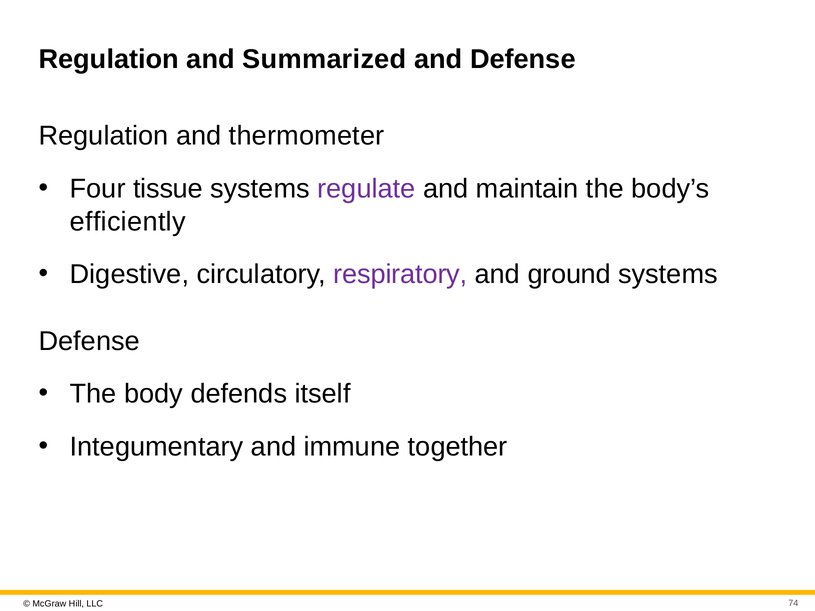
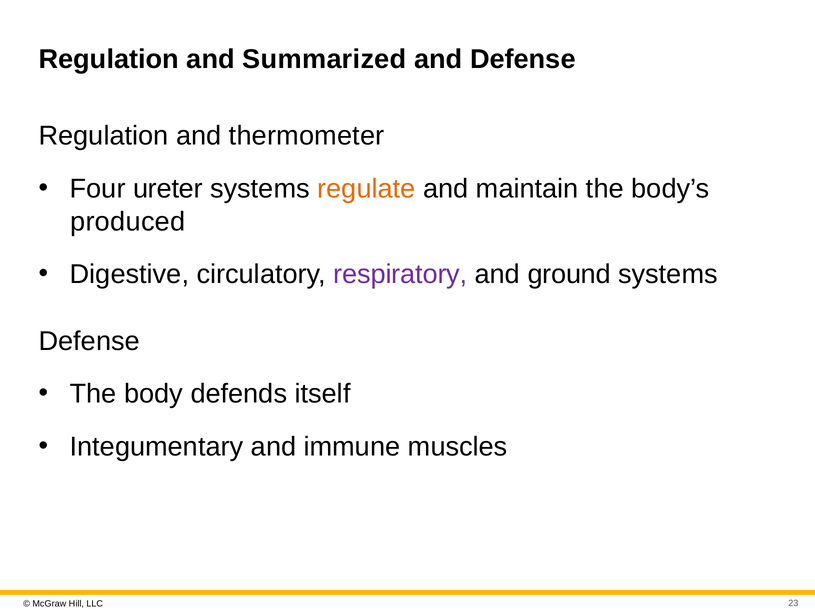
tissue: tissue -> ureter
regulate colour: purple -> orange
efficiently: efficiently -> produced
together: together -> muscles
74: 74 -> 23
